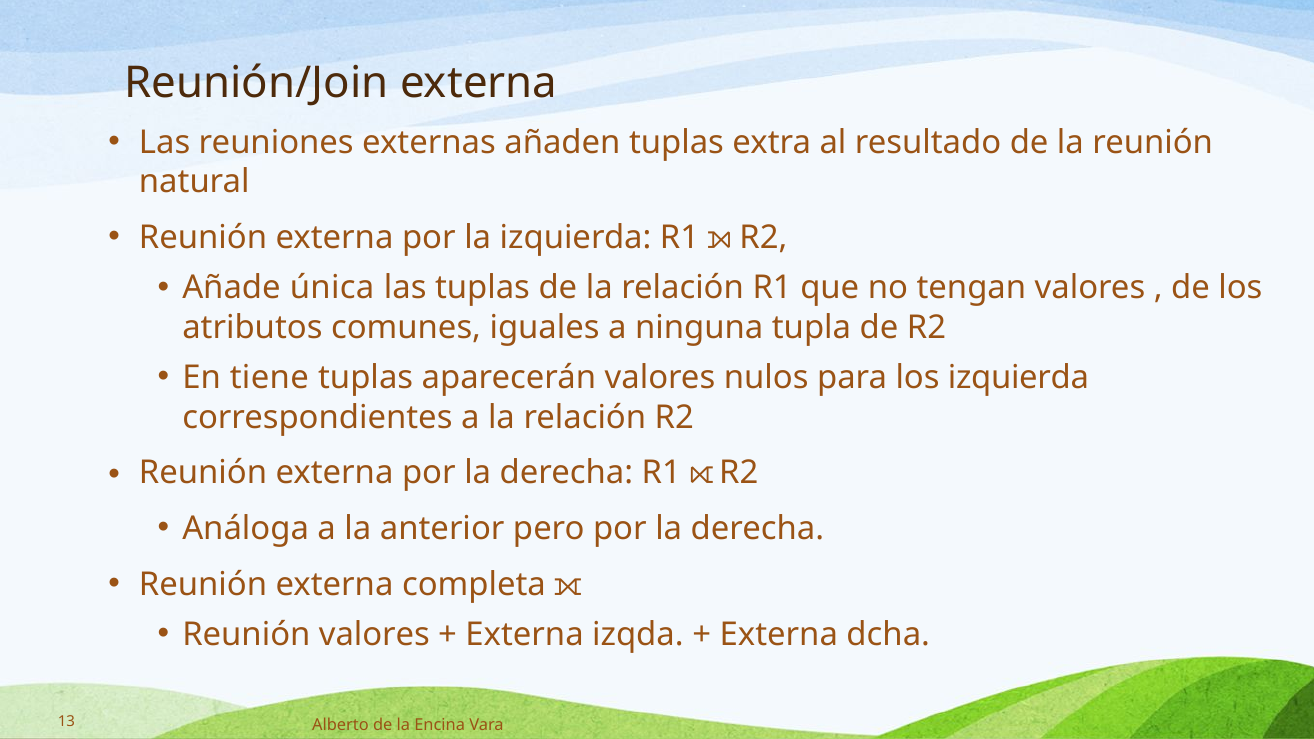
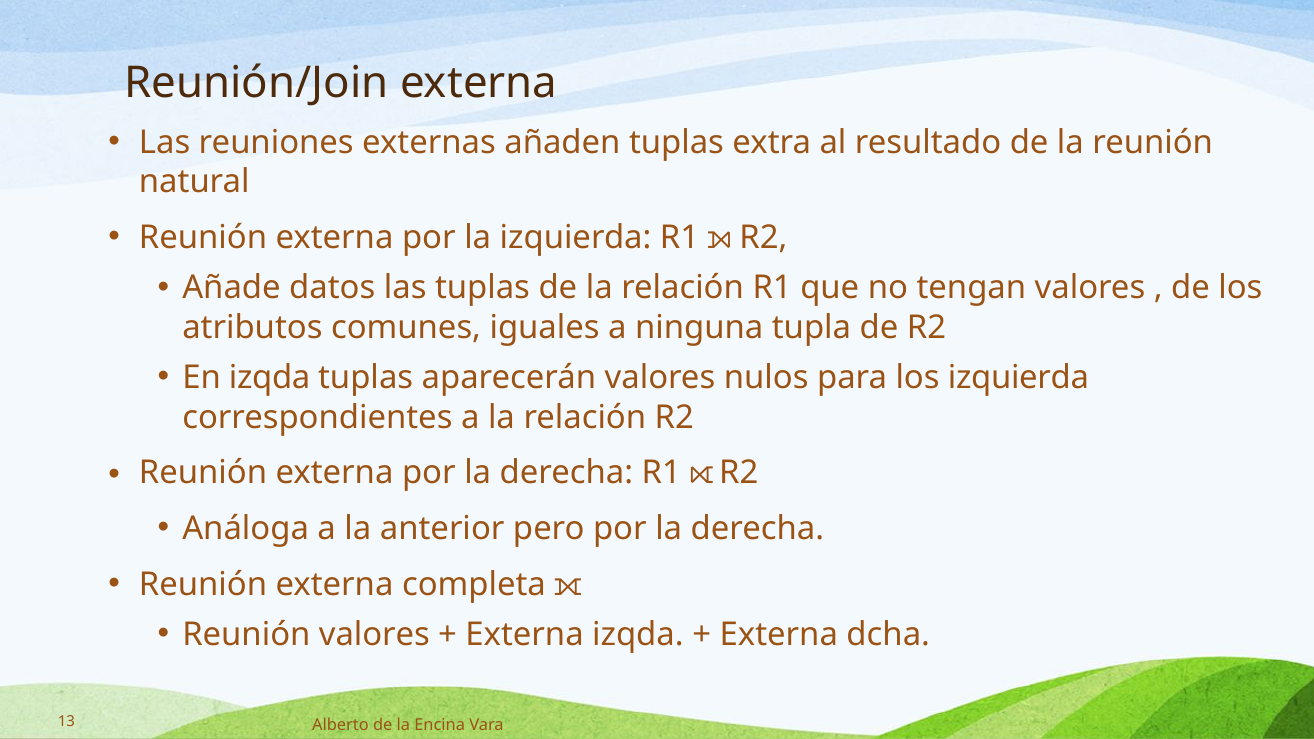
única: única -> datos
En tiene: tiene -> izqda
